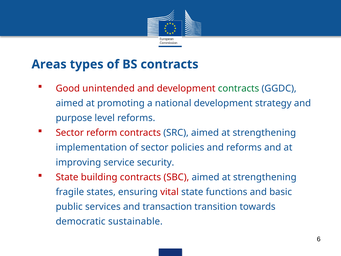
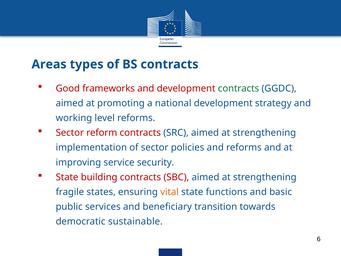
unintended: unintended -> frameworks
purpose: purpose -> working
vital colour: red -> orange
transaction: transaction -> beneficiary
